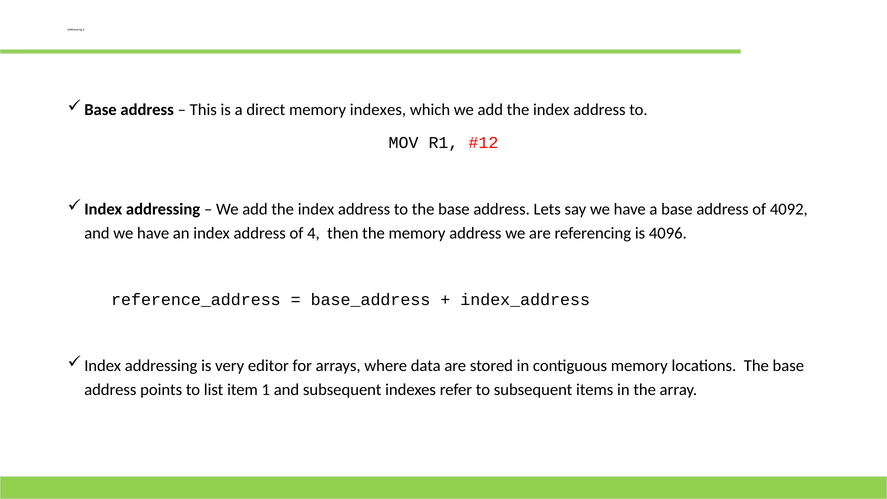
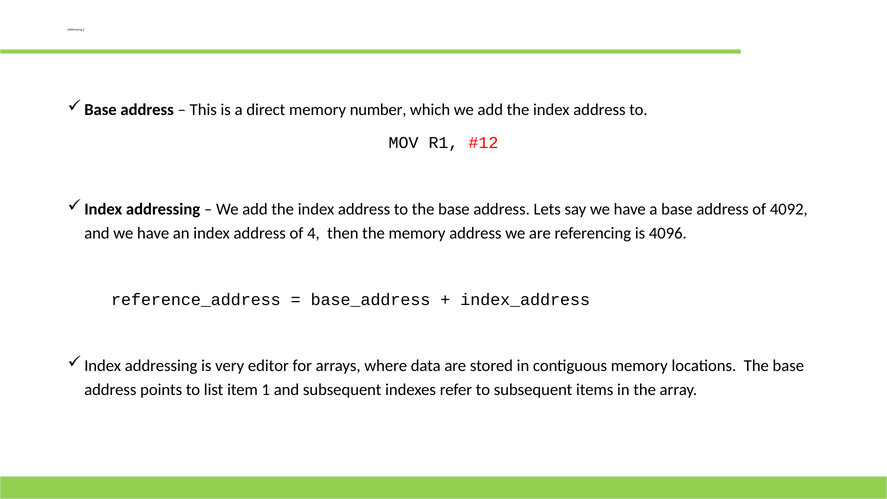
memory indexes: indexes -> number
